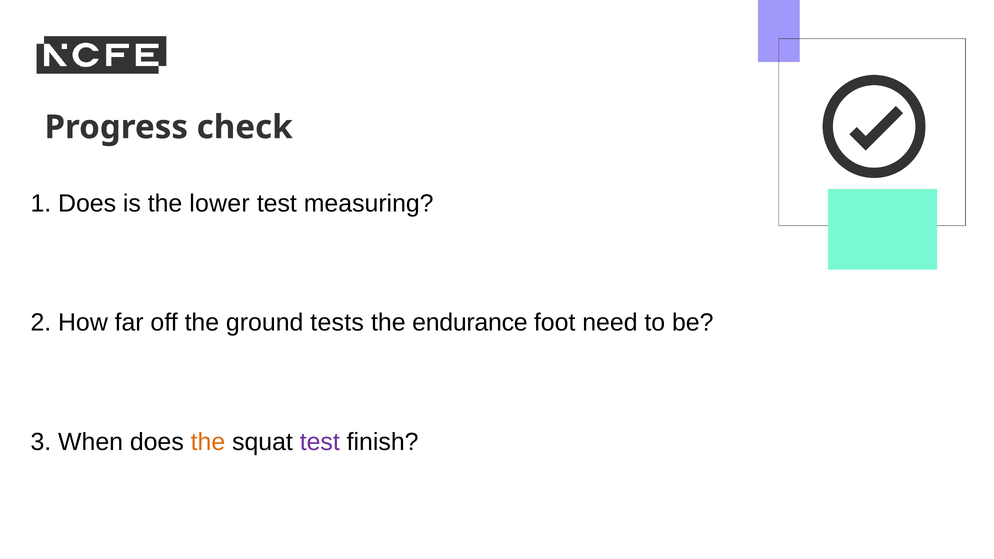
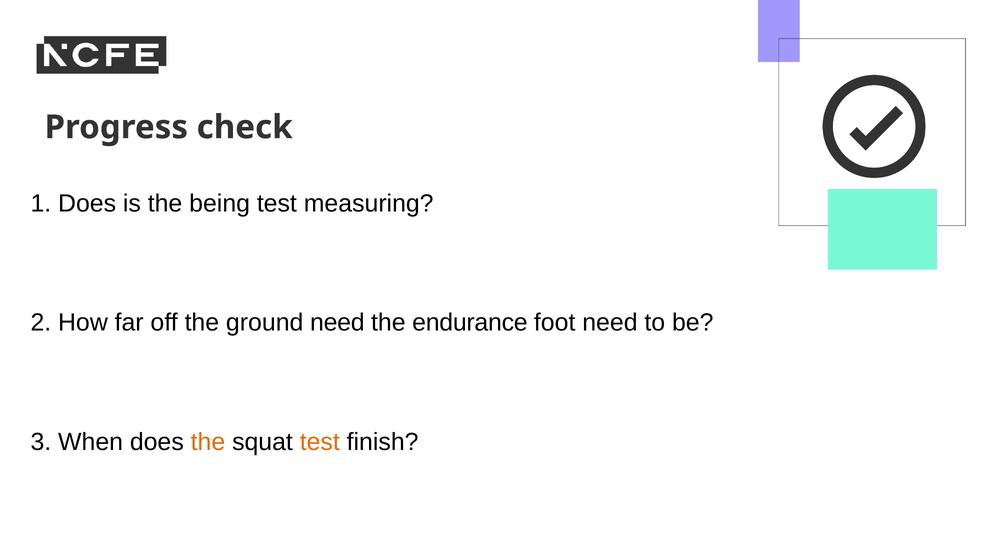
lower: lower -> being
ground tests: tests -> need
test at (320, 442) colour: purple -> orange
